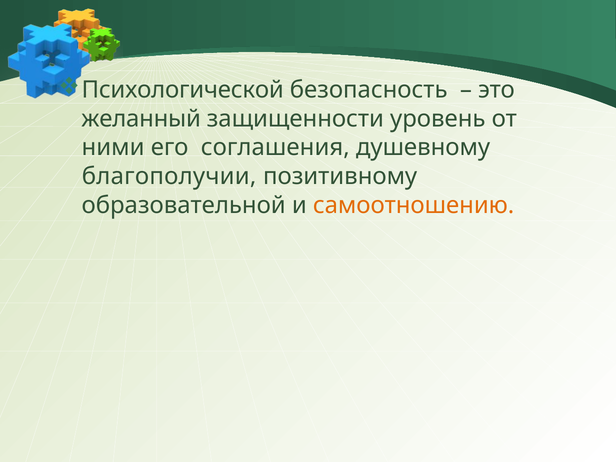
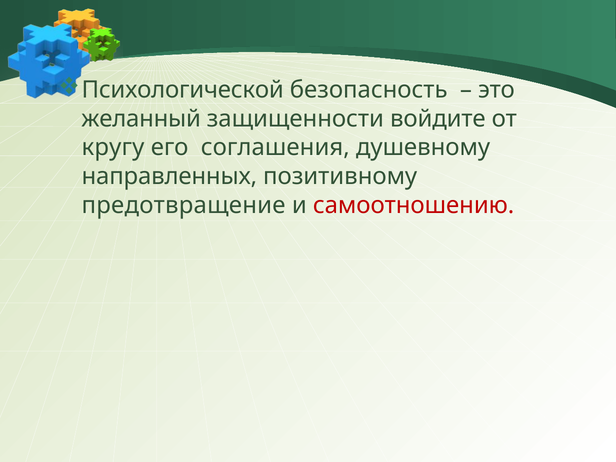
уровень: уровень -> войдите
ними: ними -> кругу
благополучии: благополучии -> направленных
образовательной: образовательной -> предотвращение
самоотношению colour: orange -> red
